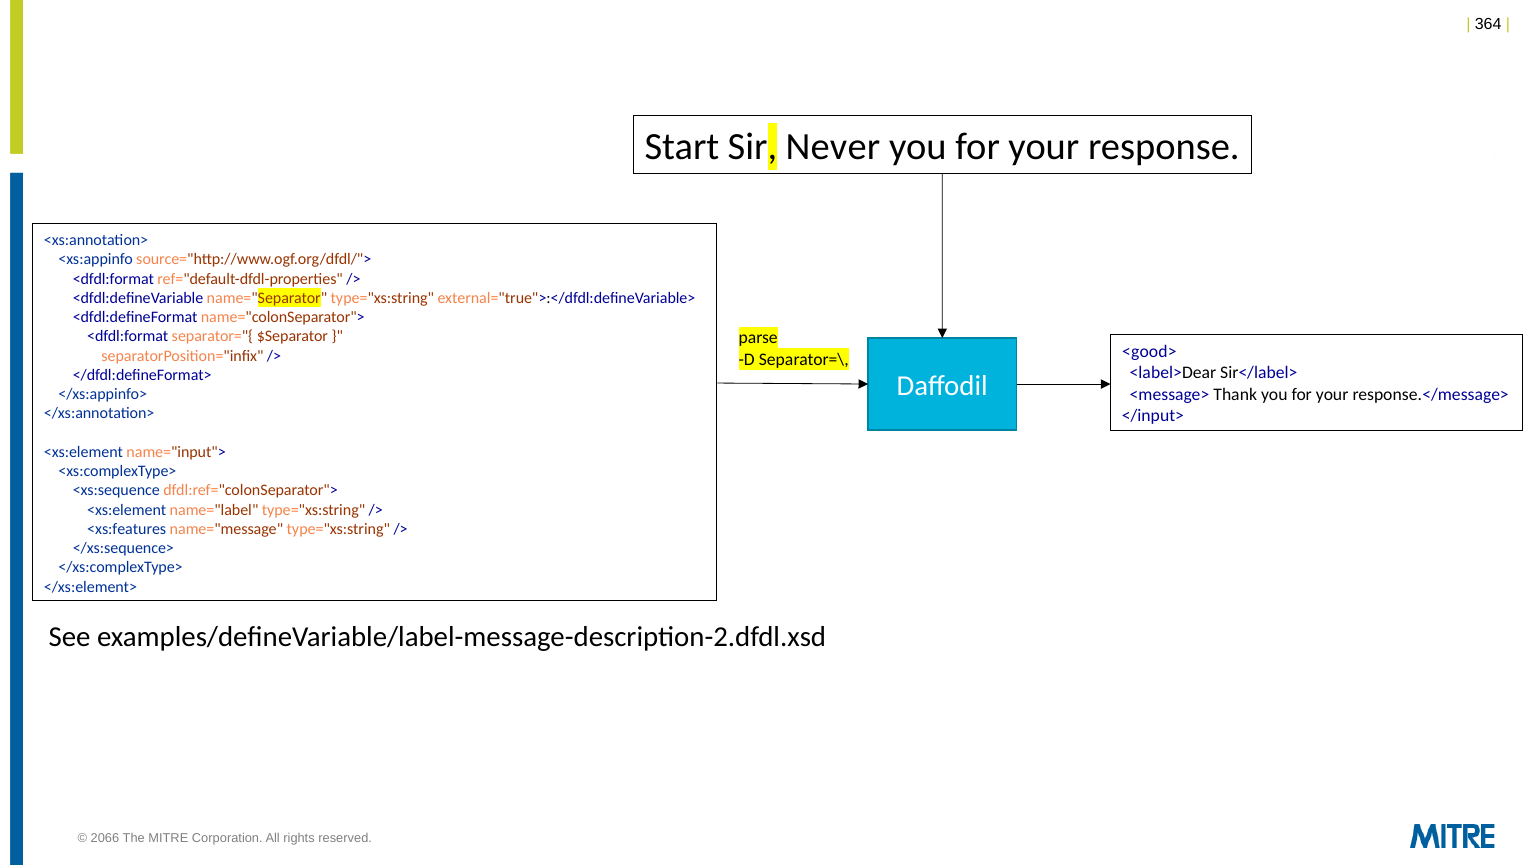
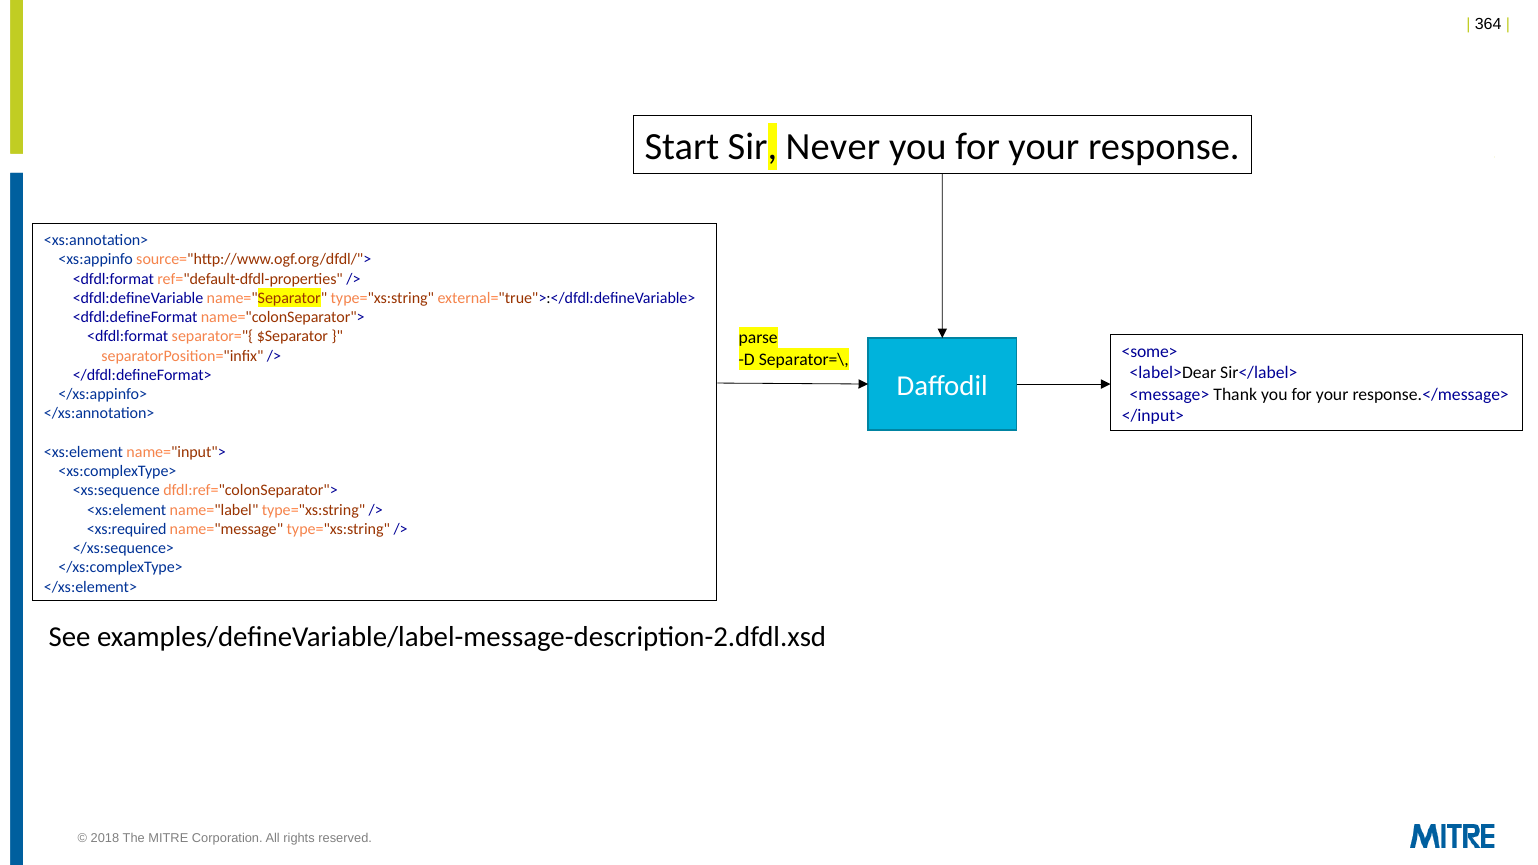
<good>: <good> -> <some>
<xs:features: <xs:features -> <xs:required
2066: 2066 -> 2018
